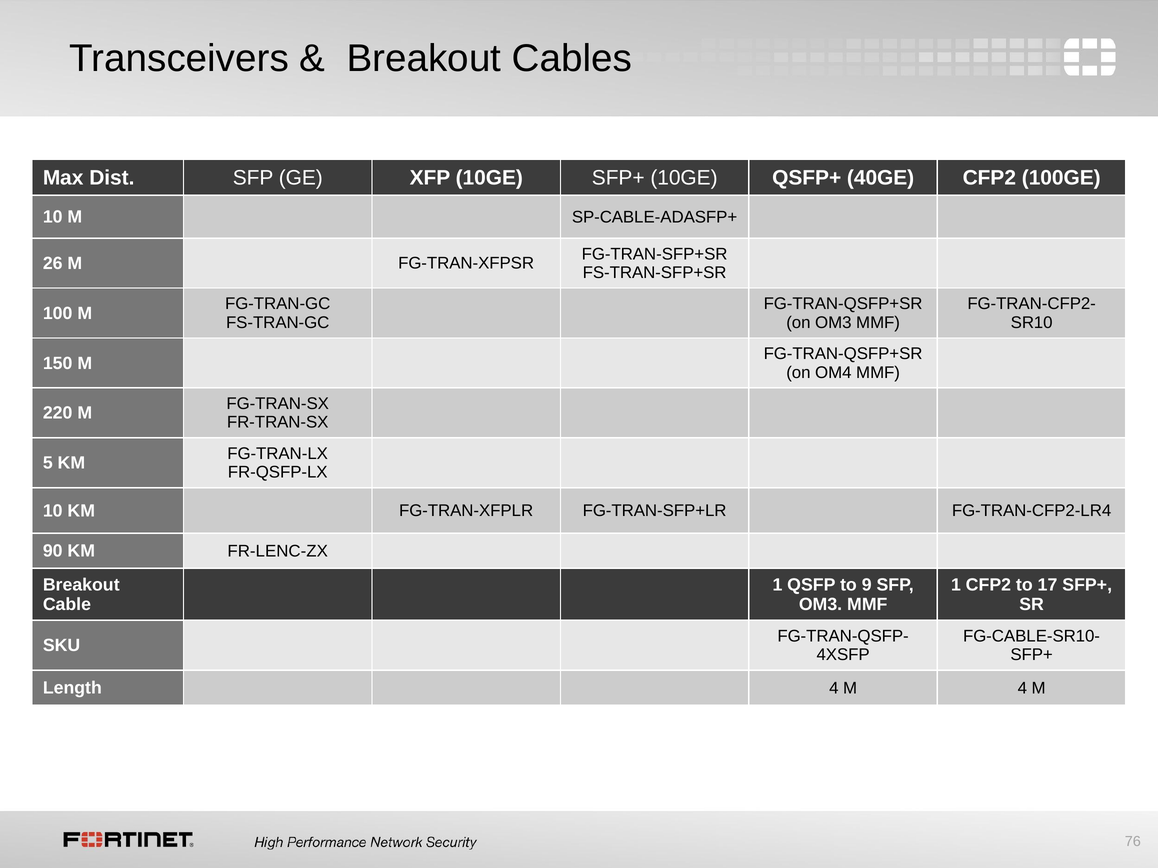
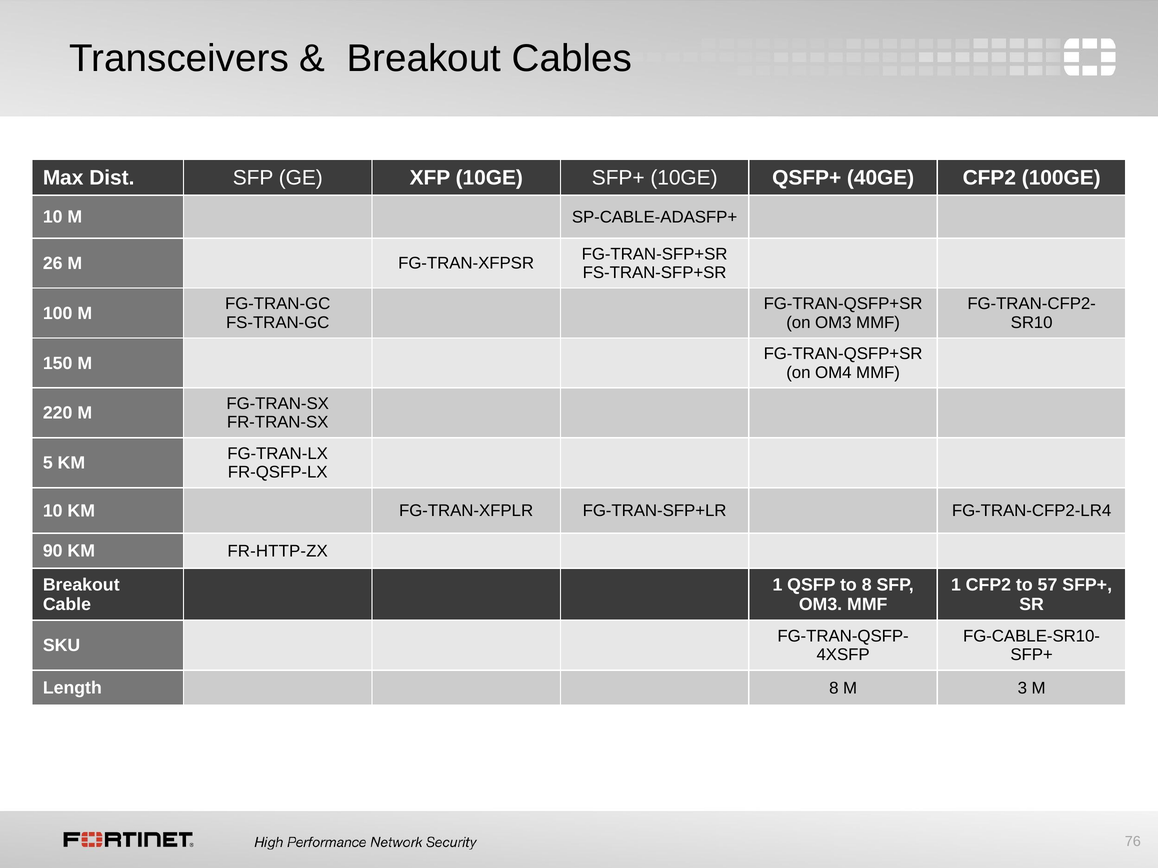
FR-LENC-ZX: FR-LENC-ZX -> FR-HTTP-ZX
to 9: 9 -> 8
17: 17 -> 57
Length 4: 4 -> 8
M 4: 4 -> 3
